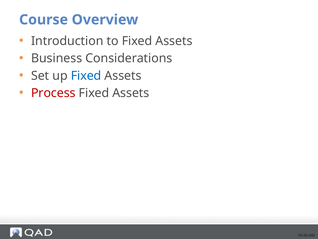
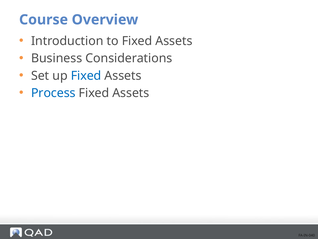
Process colour: red -> blue
